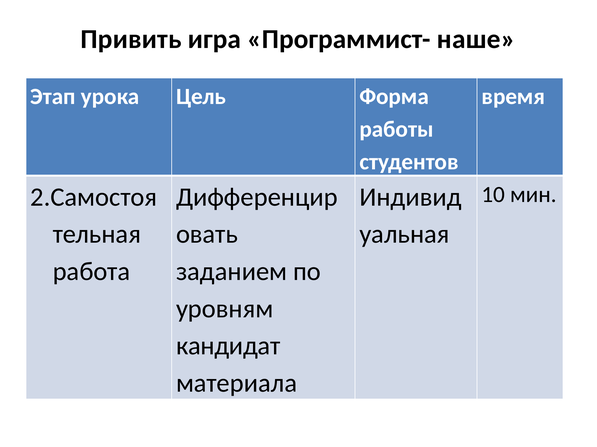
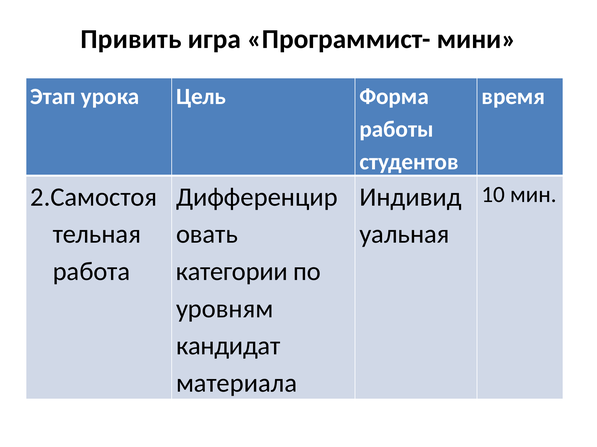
наше: наше -> мини
заданием: заданием -> категории
